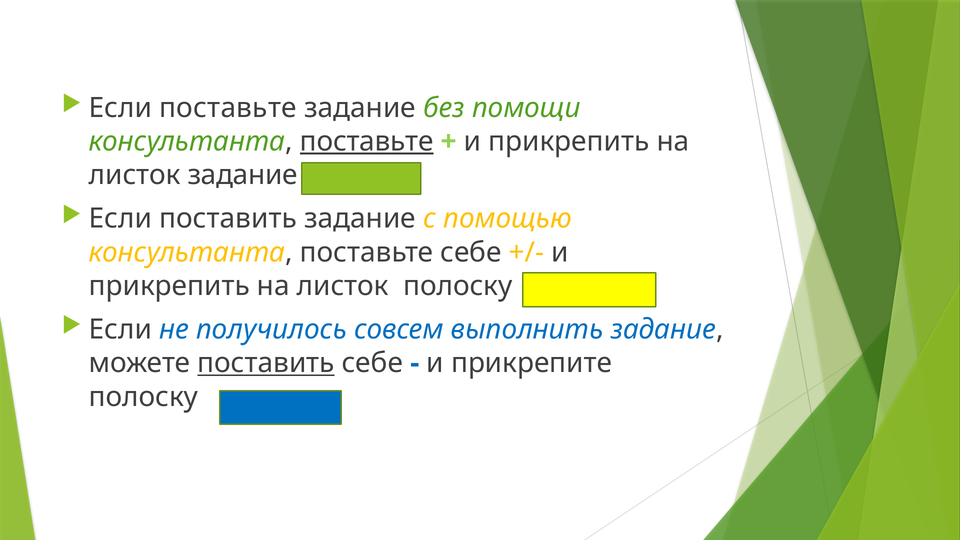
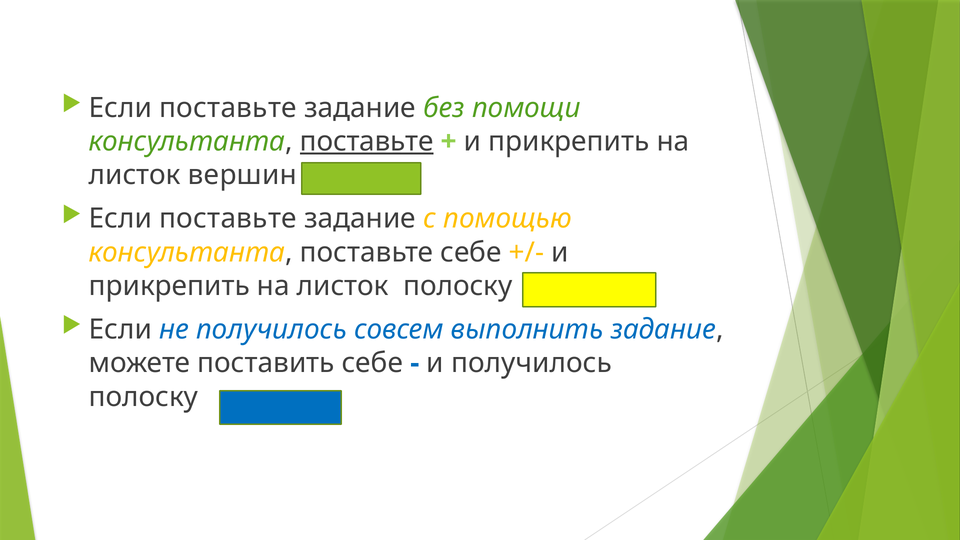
листок задание: задание -> вершин
поставить at (228, 219): поставить -> поставьте
поставить at (266, 363) underline: present -> none
и прикрепите: прикрепите -> получилось
